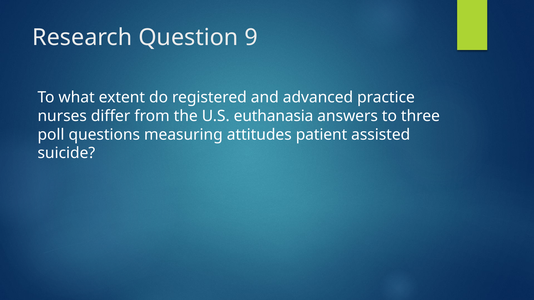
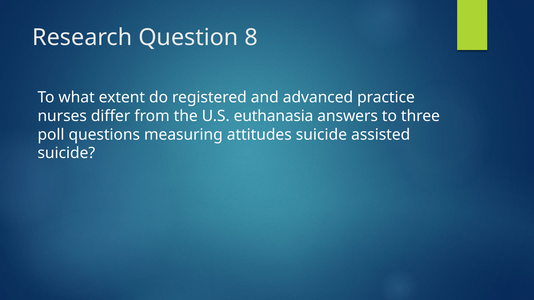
9: 9 -> 8
attitudes patient: patient -> suicide
